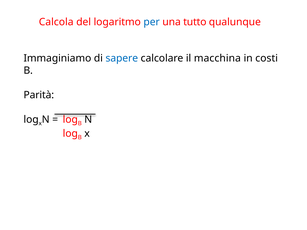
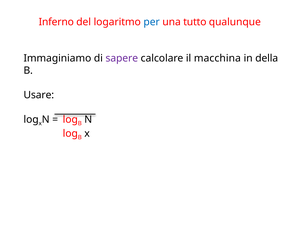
Calcola: Calcola -> Inferno
sapere colour: blue -> purple
costi: costi -> della
Parità: Parità -> Usare
